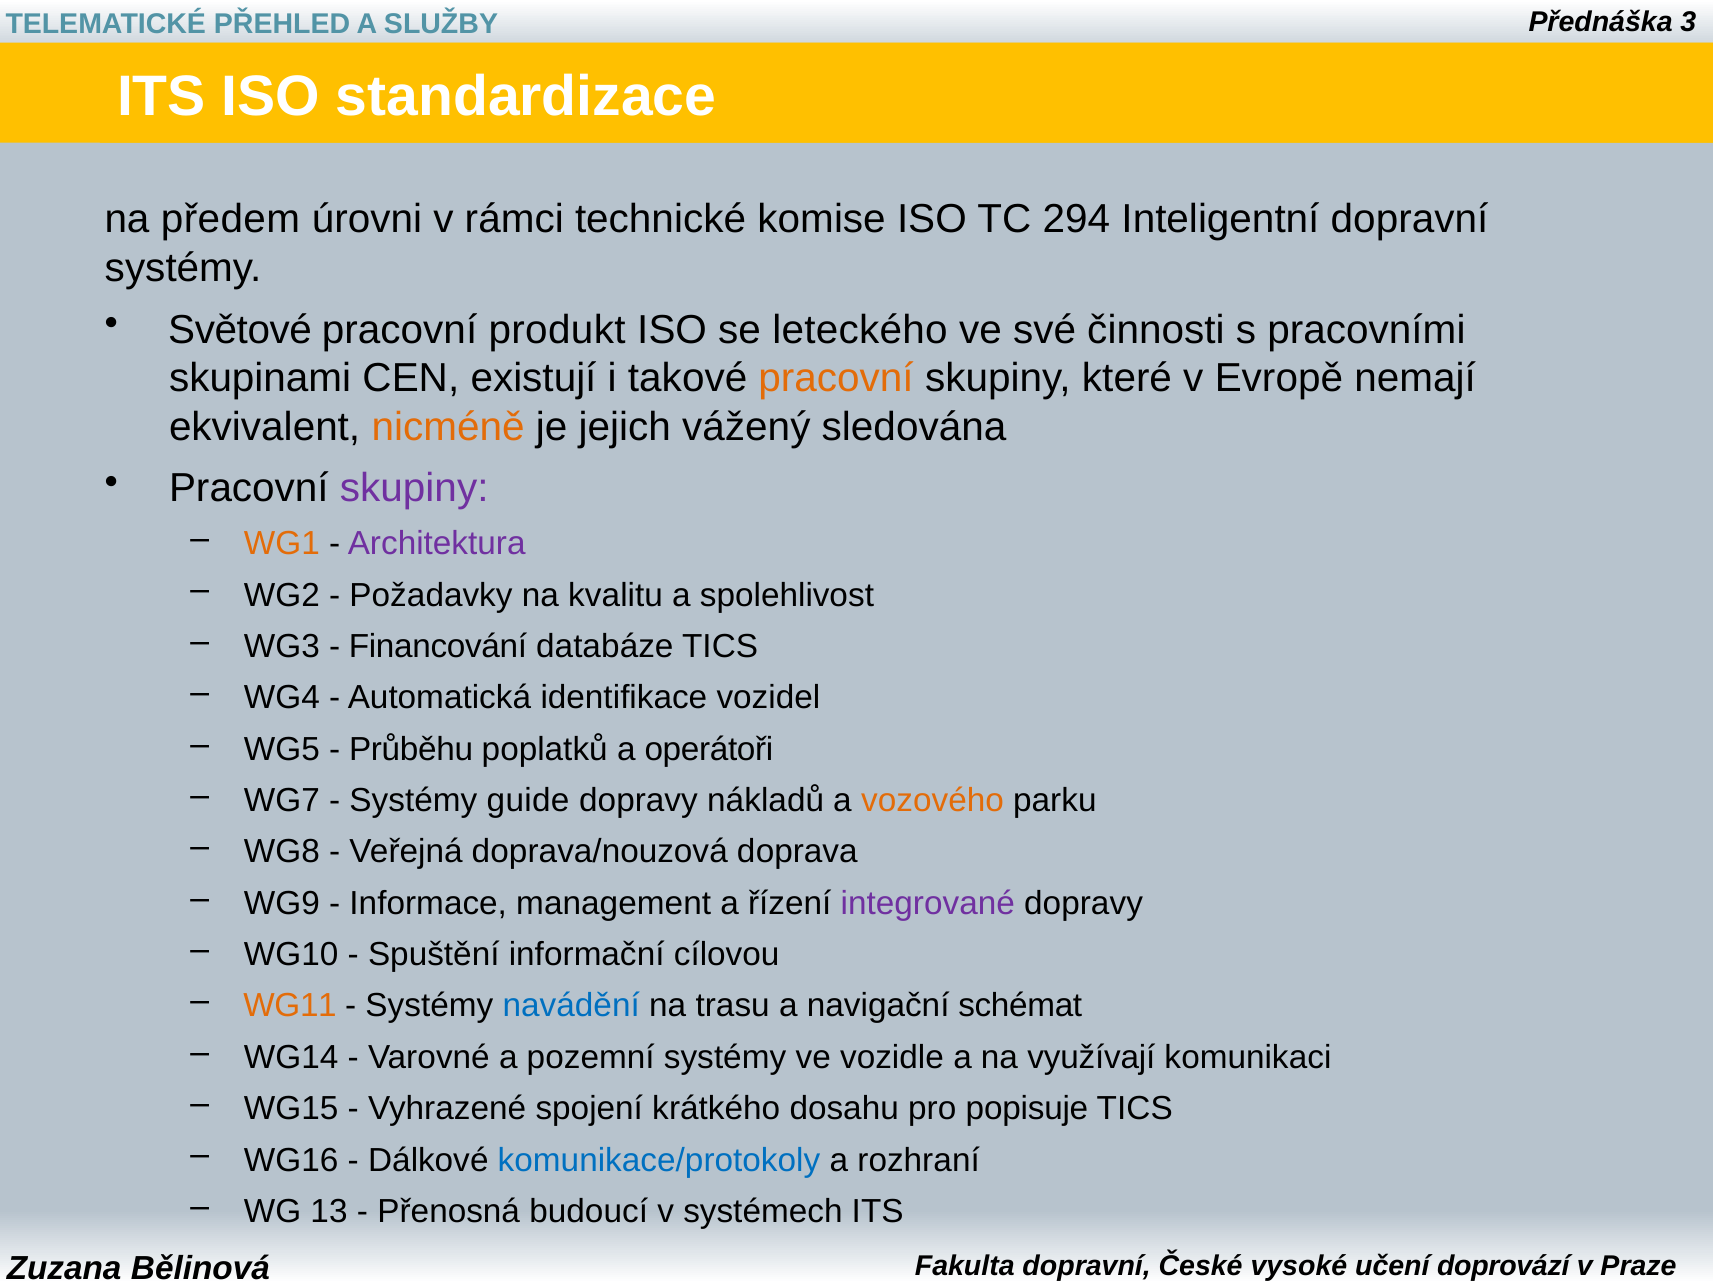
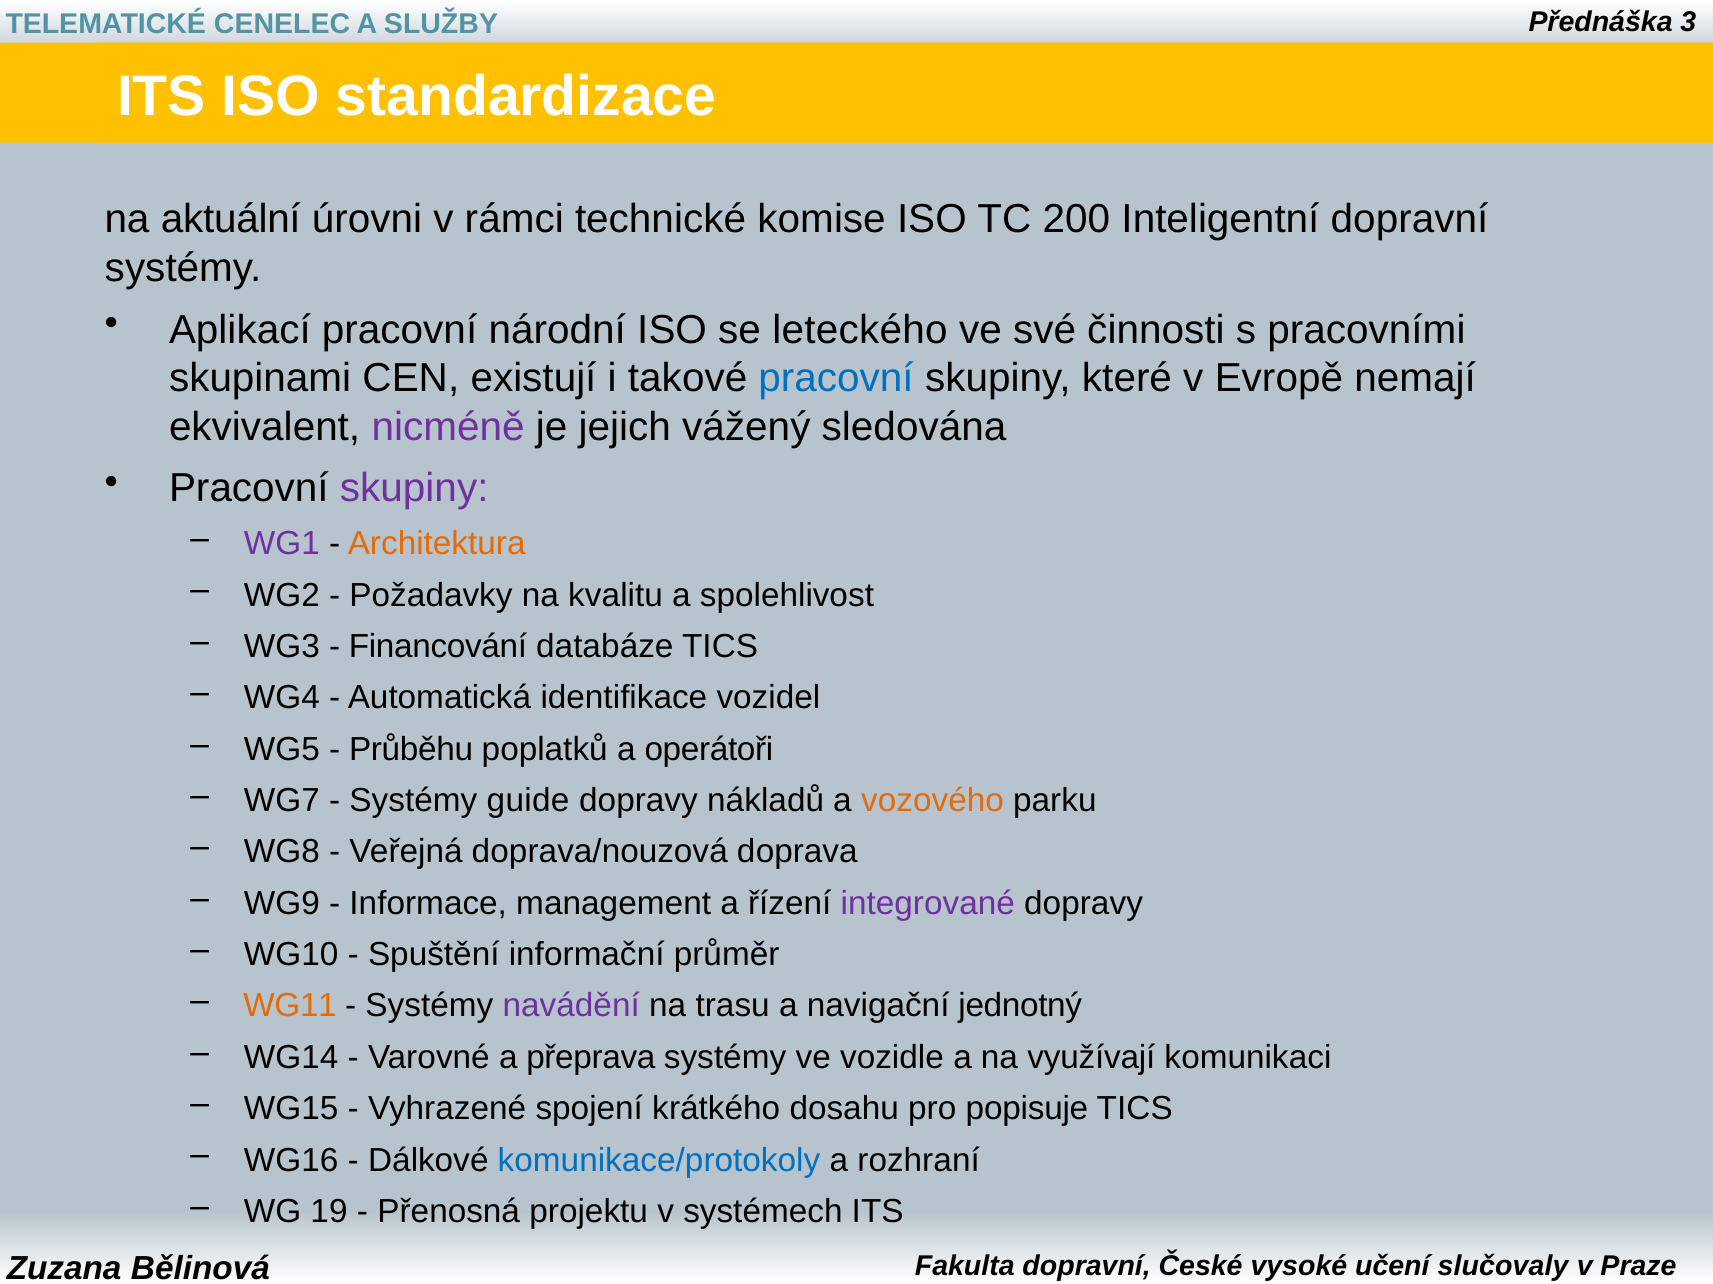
PŘEHLED: PŘEHLED -> CENELEC
předem: předem -> aktuální
294: 294 -> 200
Světové: Světové -> Aplikací
produkt: produkt -> národní
pracovní at (836, 378) colour: orange -> blue
nicméně colour: orange -> purple
WG1 colour: orange -> purple
Architektura colour: purple -> orange
cílovou: cílovou -> průměr
navádění colour: blue -> purple
schémat: schémat -> jednotný
pozemní: pozemní -> přeprava
13: 13 -> 19
budoucí: budoucí -> projektu
doprovází: doprovází -> slučovaly
